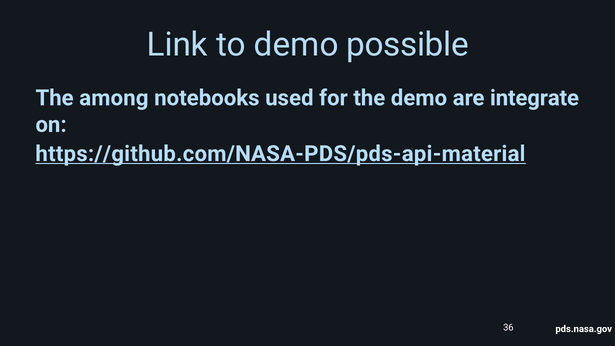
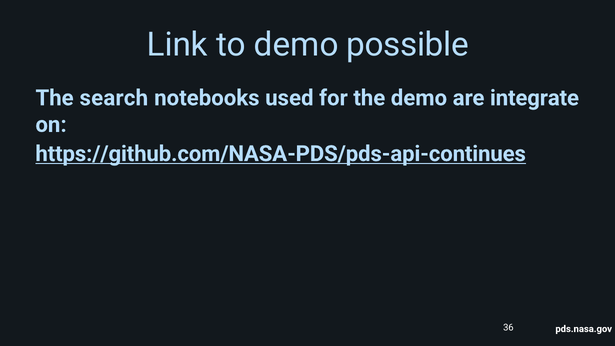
among: among -> search
https://github.com/NASA-PDS/pds-api-material: https://github.com/NASA-PDS/pds-api-material -> https://github.com/NASA-PDS/pds-api-continues
